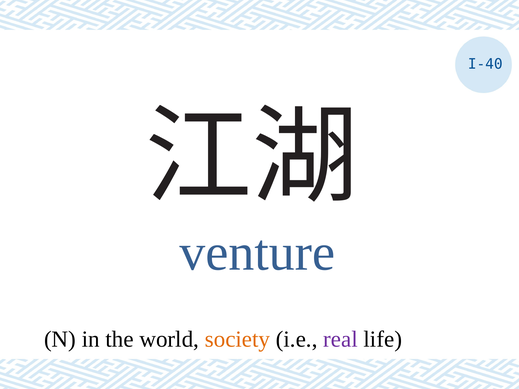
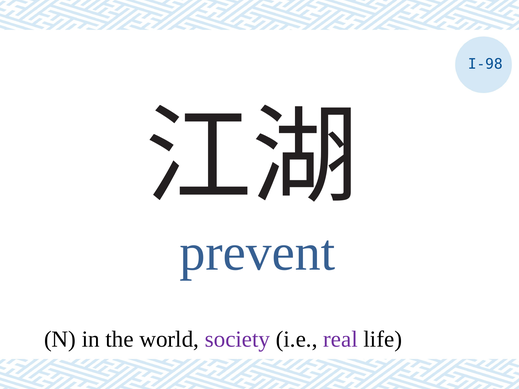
I-40: I-40 -> I-98
venture: venture -> prevent
society colour: orange -> purple
